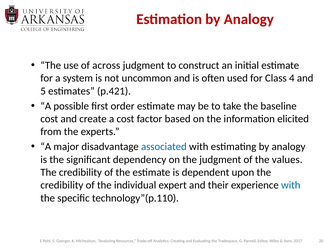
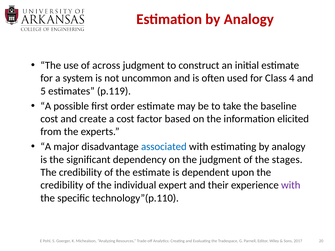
p.421: p.421 -> p.119
values: values -> stages
with at (291, 185) colour: blue -> purple
